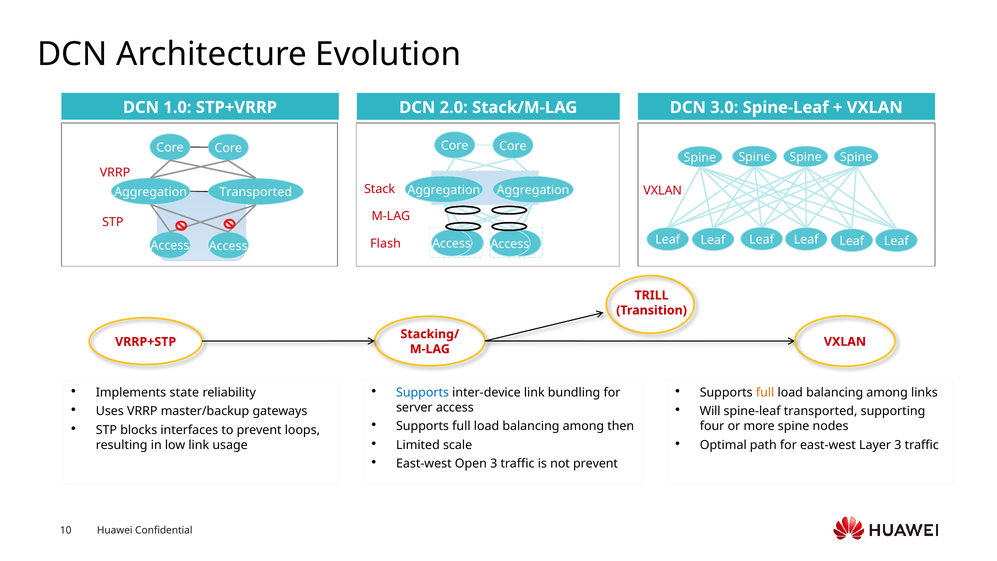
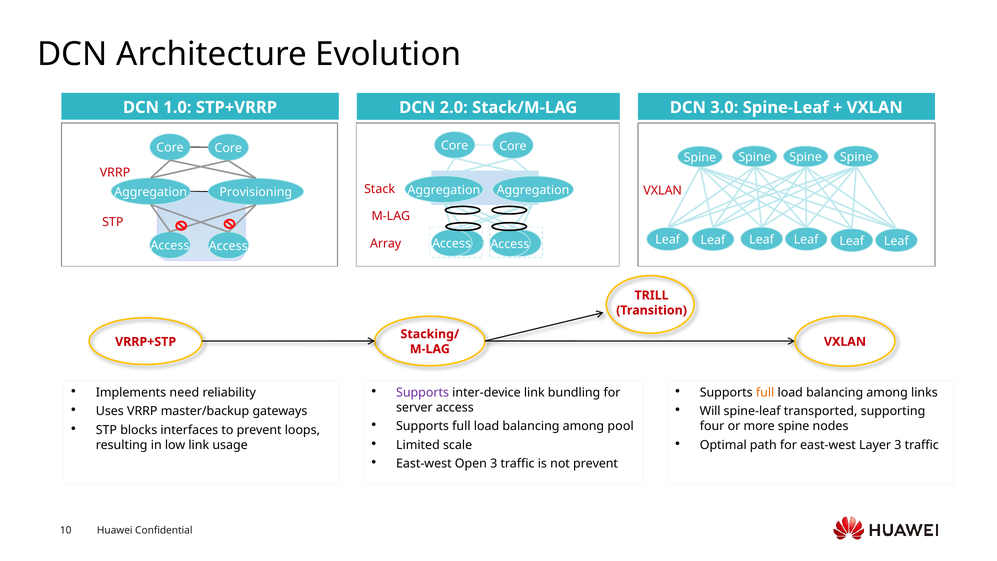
Aggregation Transported: Transported -> Provisioning
Flash: Flash -> Array
state: state -> need
Supports at (423, 392) colour: blue -> purple
then: then -> pool
